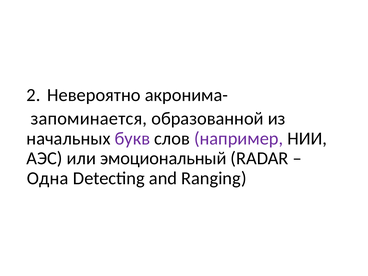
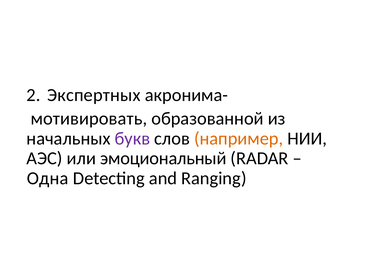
Невероятно: Невероятно -> Экспертных
запоминается: запоминается -> мотивировать
например colour: purple -> orange
